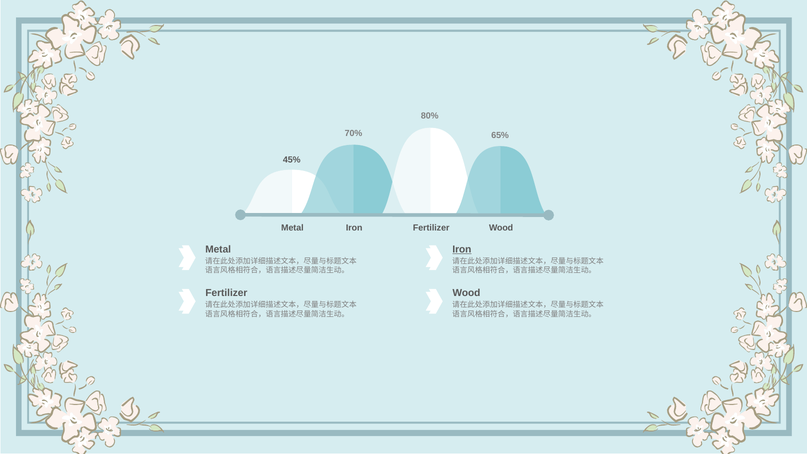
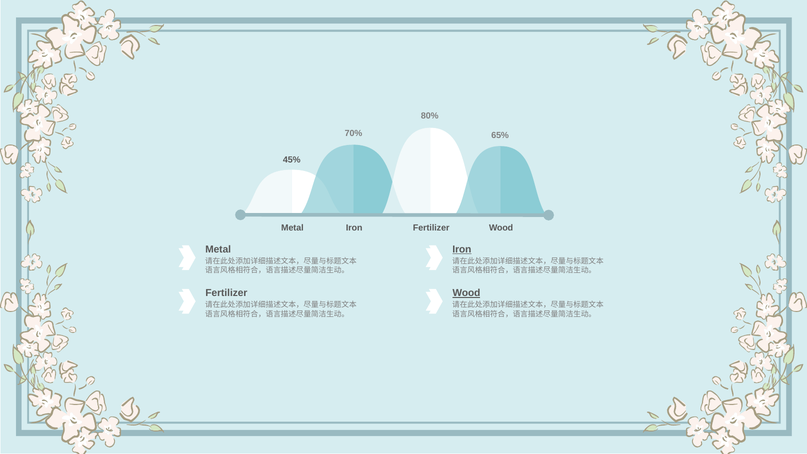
Wood at (466, 293) underline: none -> present
